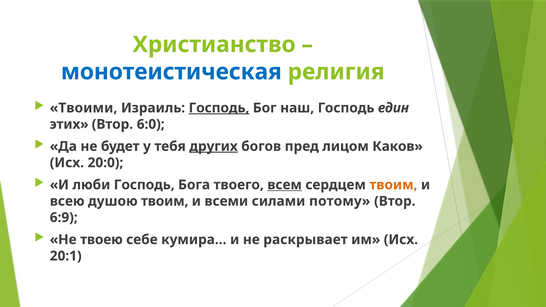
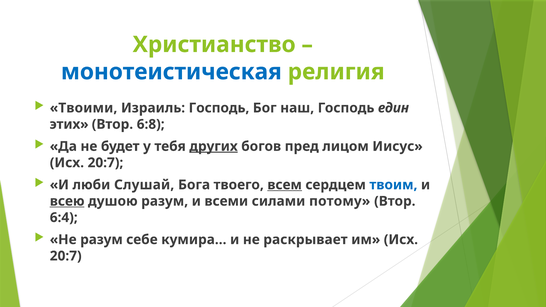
Господь at (219, 108) underline: present -> none
6:0: 6:0 -> 6:8
Каков: Каков -> Иисус
20:0 at (105, 163): 20:0 -> 20:7
люби Господь: Господь -> Слушай
твоим at (393, 185) colour: orange -> blue
всею underline: none -> present
душою твоим: твоим -> разум
6:9: 6:9 -> 6:4
Не твоею: твоею -> разум
20:1 at (66, 256): 20:1 -> 20:7
